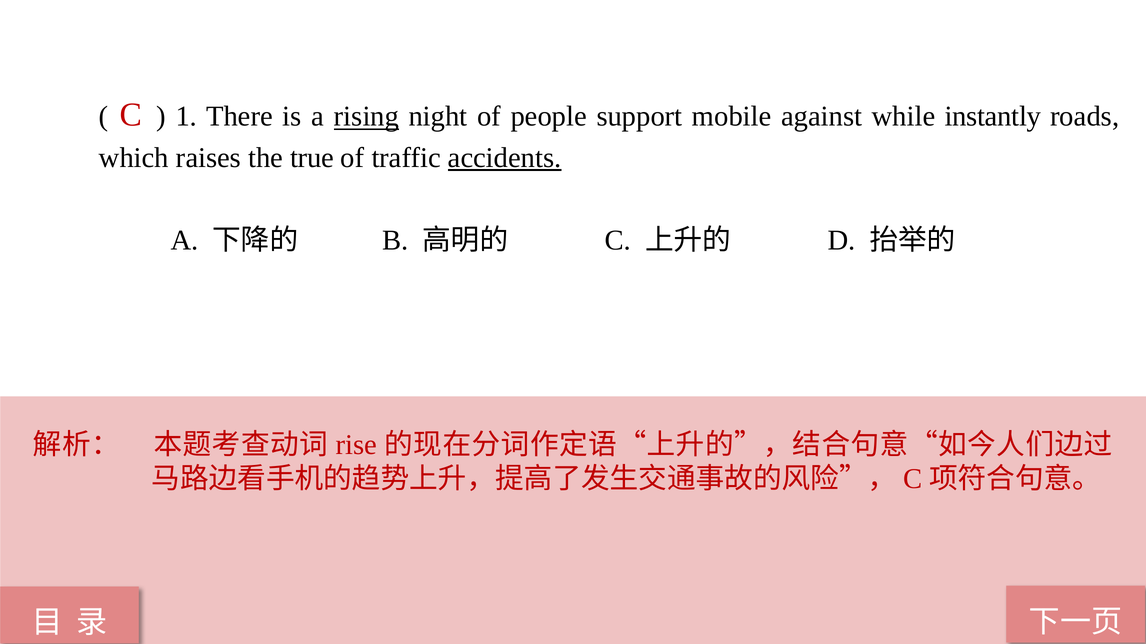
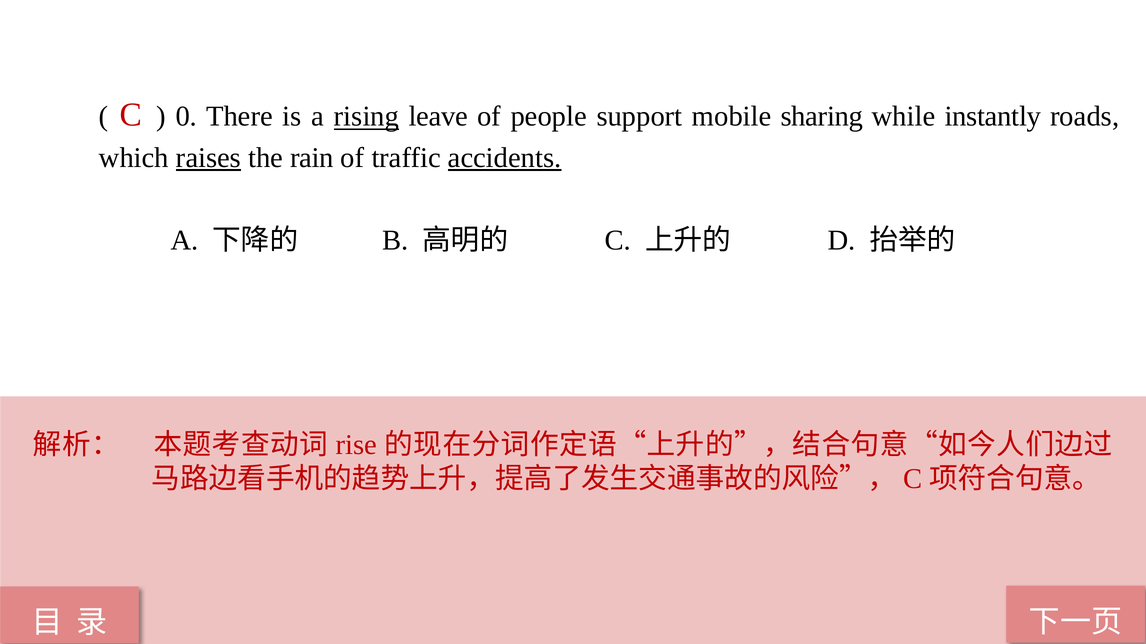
1: 1 -> 0
night: night -> leave
against: against -> sharing
raises underline: none -> present
true: true -> rain
